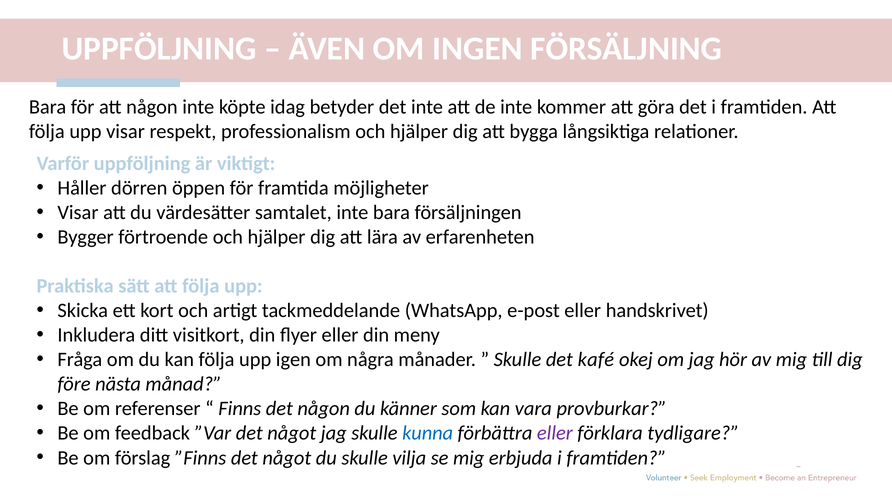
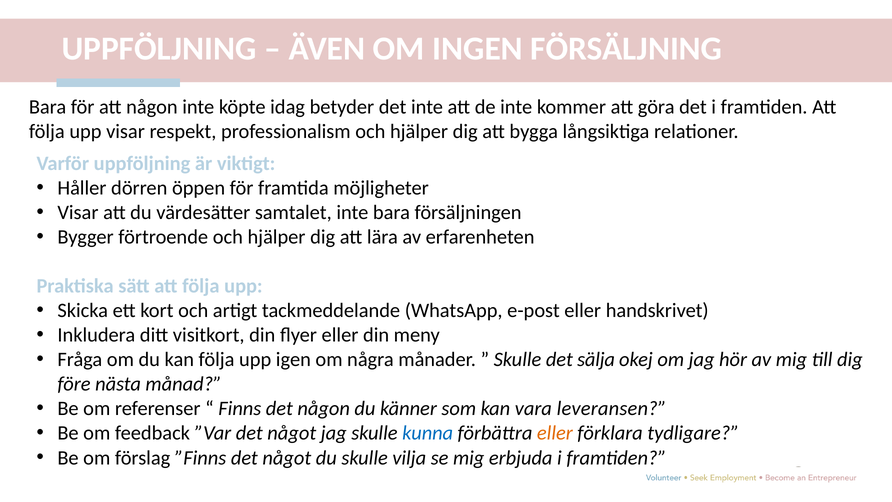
kafé: kafé -> sälja
provburkar: provburkar -> leveransen
eller colour: purple -> orange
